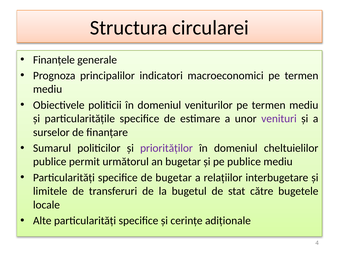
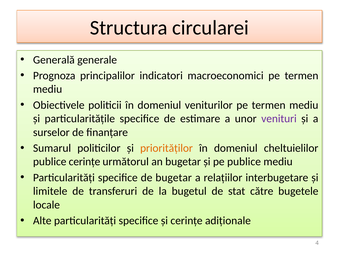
Finanțele: Finanțele -> Generală
priorităților colour: purple -> orange
publice permit: permit -> cerințe
